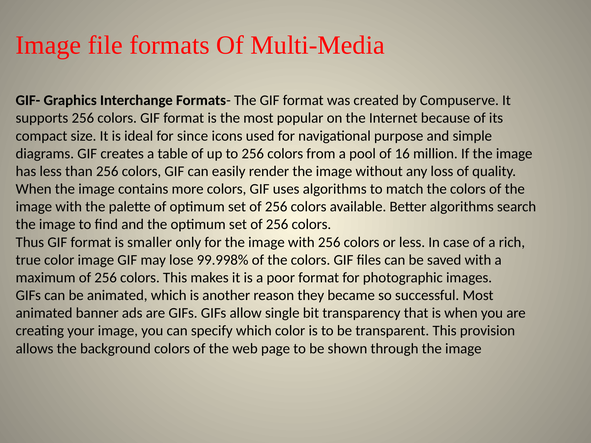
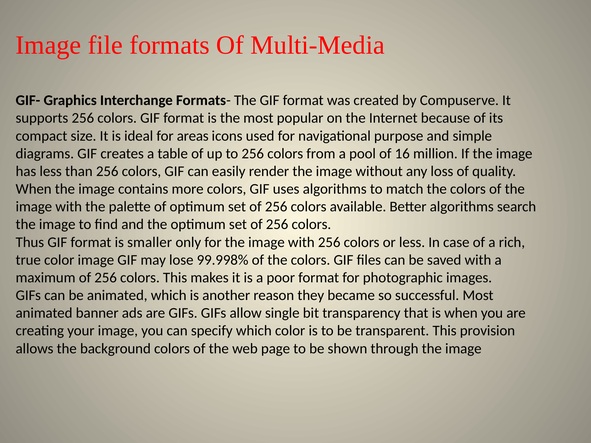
since: since -> areas
